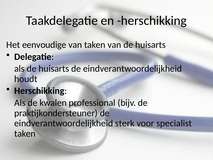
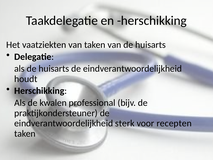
eenvoudige: eenvoudige -> vaatziekten
specialist: specialist -> recepten
